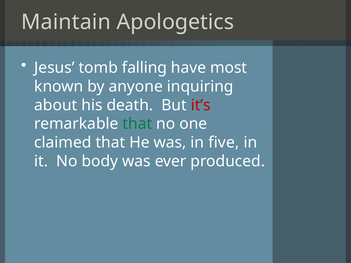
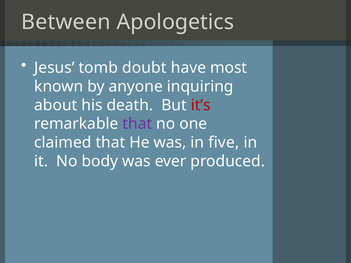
Maintain: Maintain -> Between
falling: falling -> doubt
that at (137, 124) colour: green -> purple
